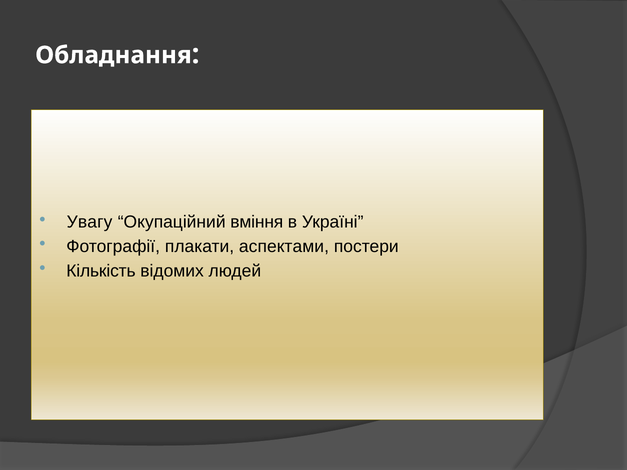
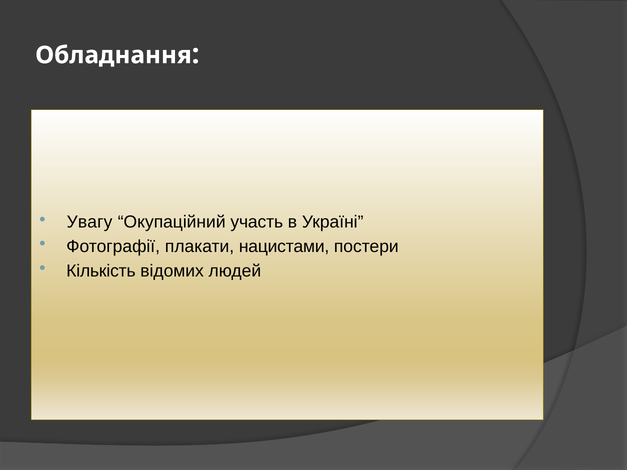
вміння: вміння -> участь
аспектами: аспектами -> нацистами
